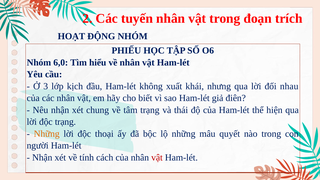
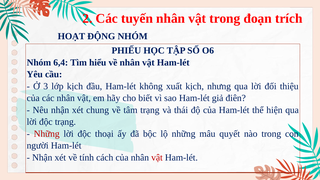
6,0: 6,0 -> 6,4
xuất khái: khái -> kịch
nhau: nhau -> thiệu
Những at (47, 134) colour: orange -> red
